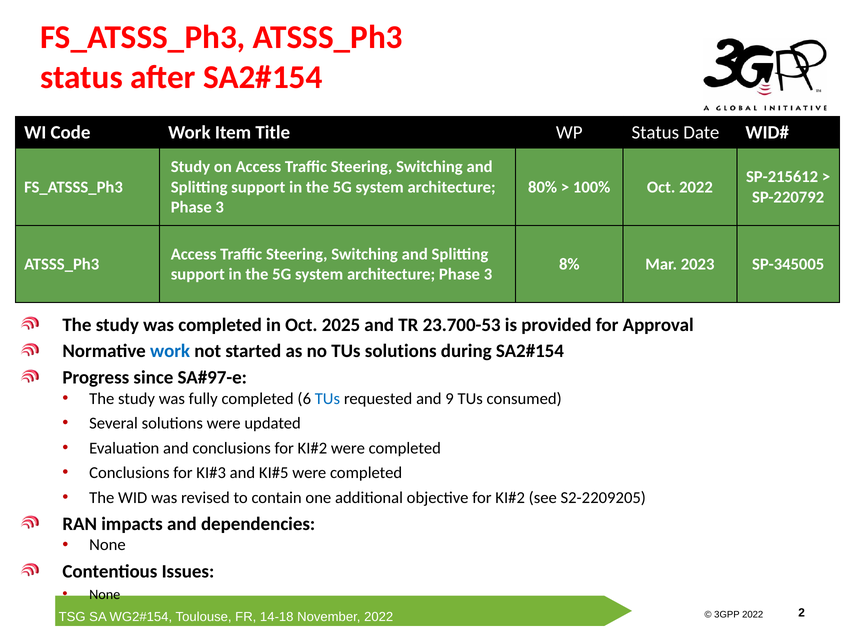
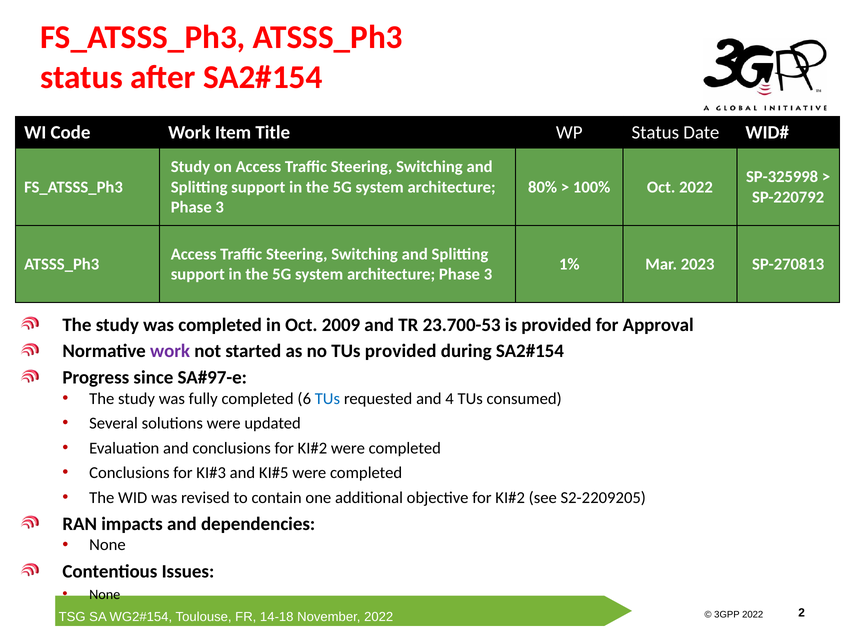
SP-215612: SP-215612 -> SP-325998
8%: 8% -> 1%
SP-345005: SP-345005 -> SP-270813
2025: 2025 -> 2009
work at (170, 351) colour: blue -> purple
TUs solutions: solutions -> provided
9: 9 -> 4
